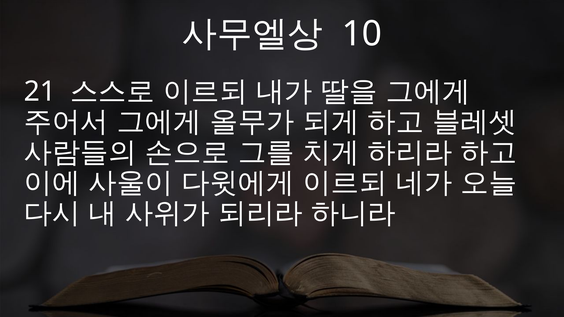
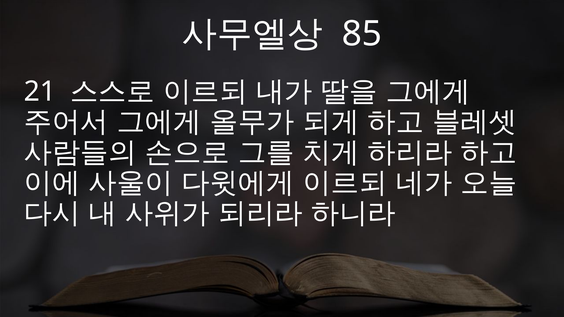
10: 10 -> 85
